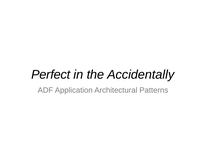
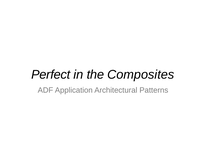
Accidentally: Accidentally -> Composites
